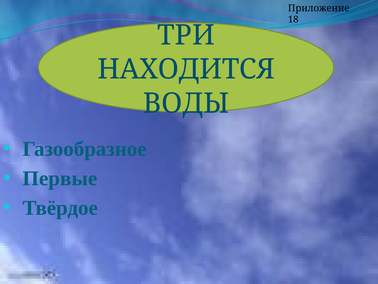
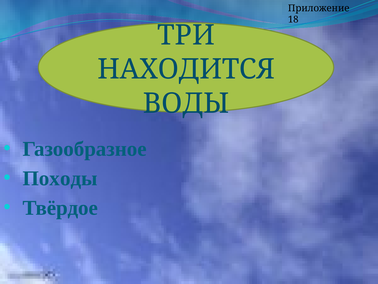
Первые: Первые -> Походы
